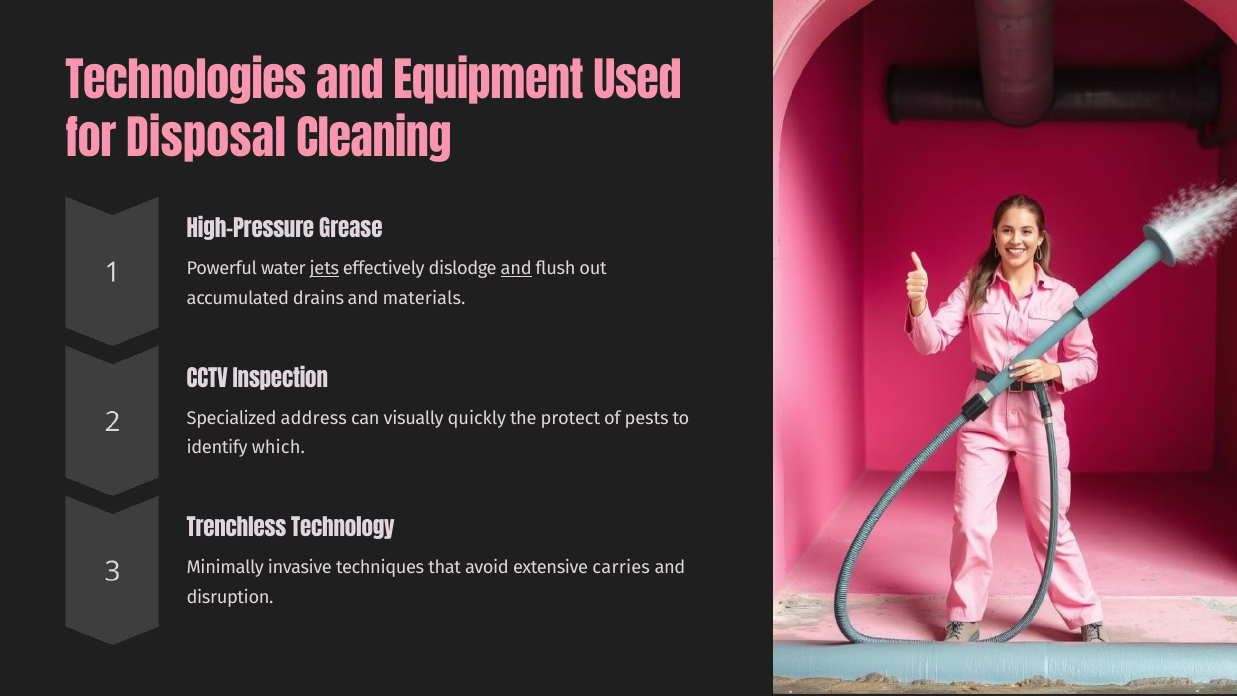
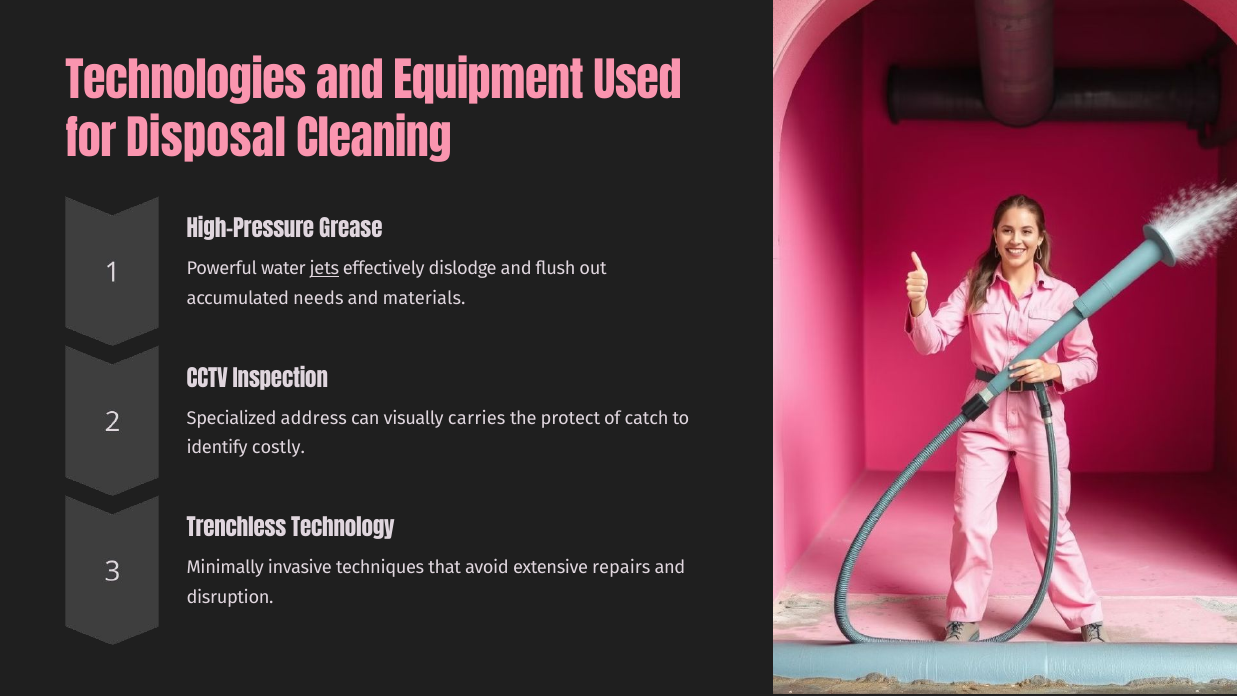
and at (516, 269) underline: present -> none
drains: drains -> needs
quickly: quickly -> carries
pests: pests -> catch
which: which -> costly
carries: carries -> repairs
